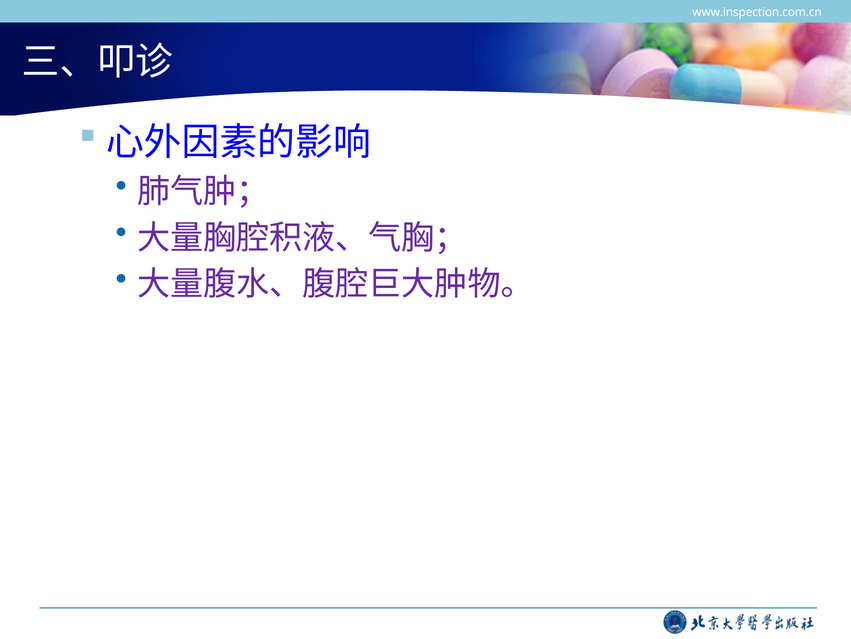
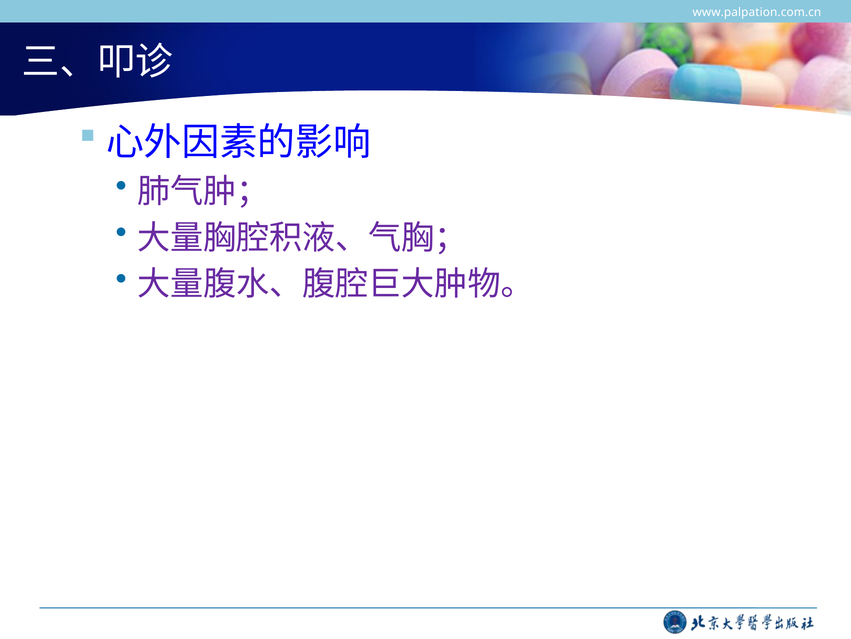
www.inspection.com.cn: www.inspection.com.cn -> www.palpation.com.cn
